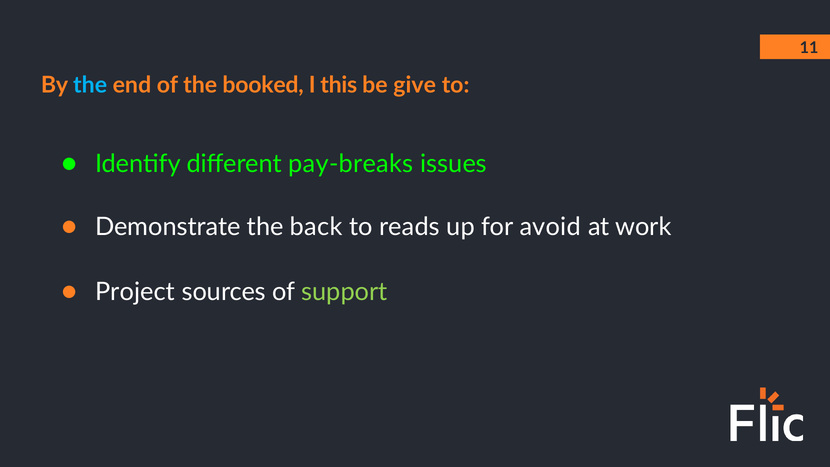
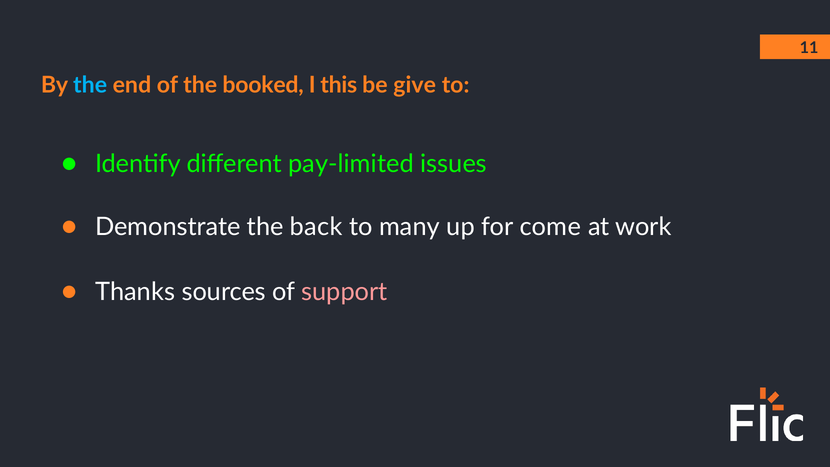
pay-breaks: pay-breaks -> pay-limited
reads: reads -> many
avoid: avoid -> come
Project: Project -> Thanks
support colour: light green -> pink
